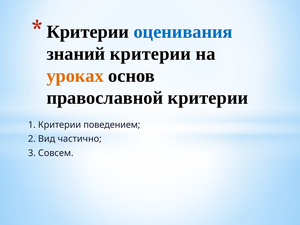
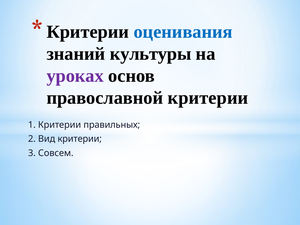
знаний критерии: критерии -> культуры
уроках colour: orange -> purple
поведением: поведением -> правильных
Вид частично: частично -> критерии
